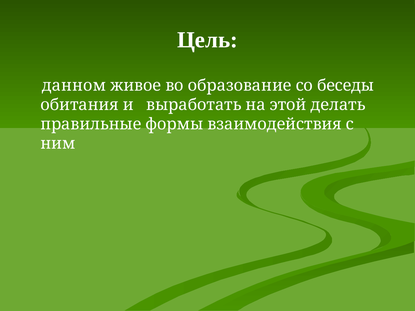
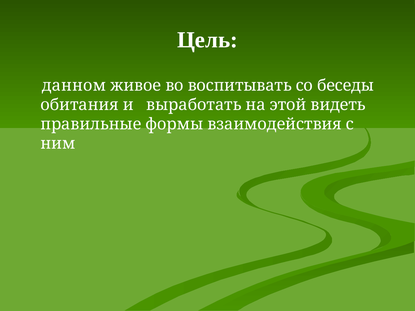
образование: образование -> воспитывать
делать: делать -> видеть
